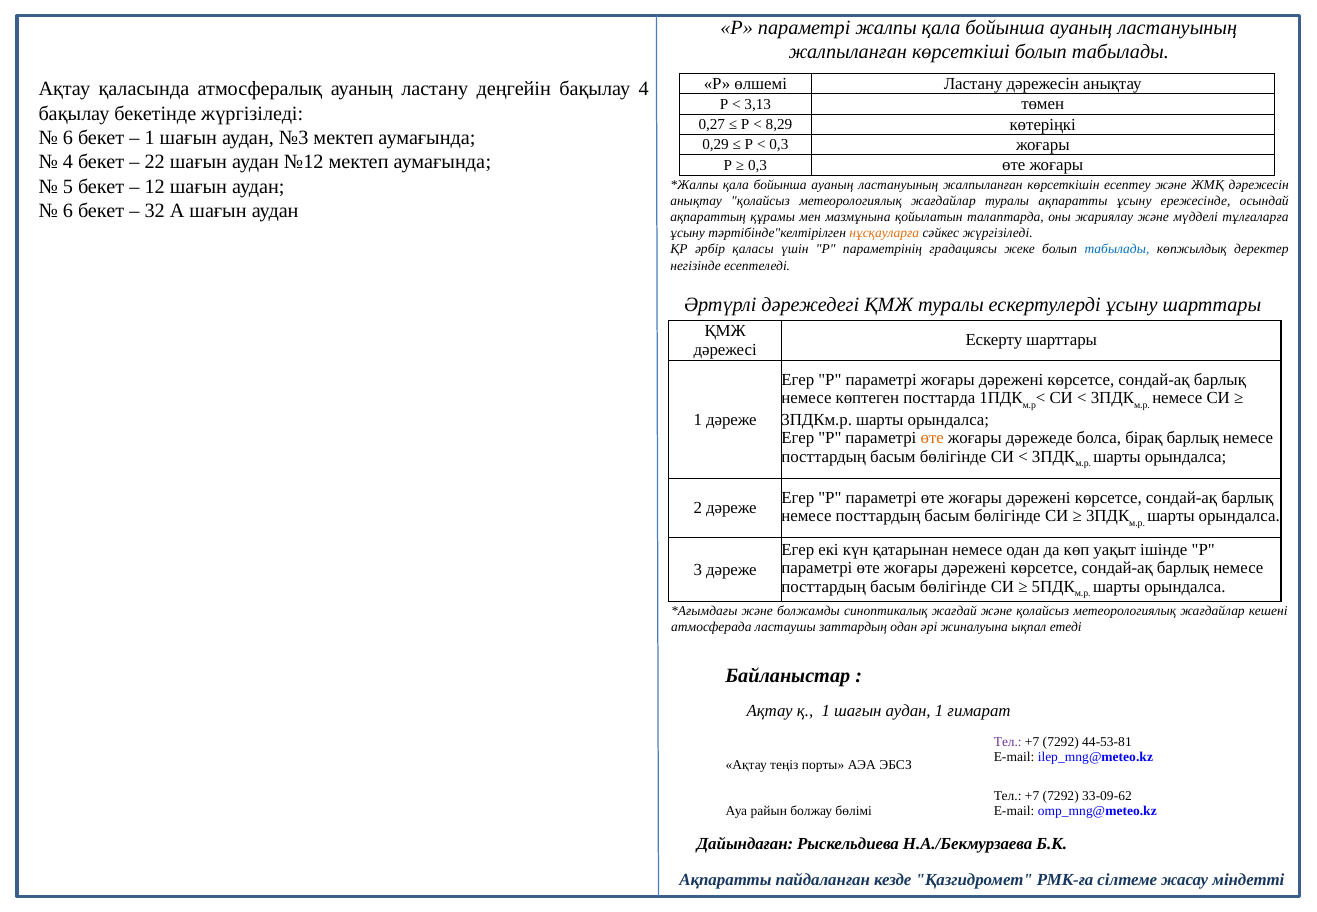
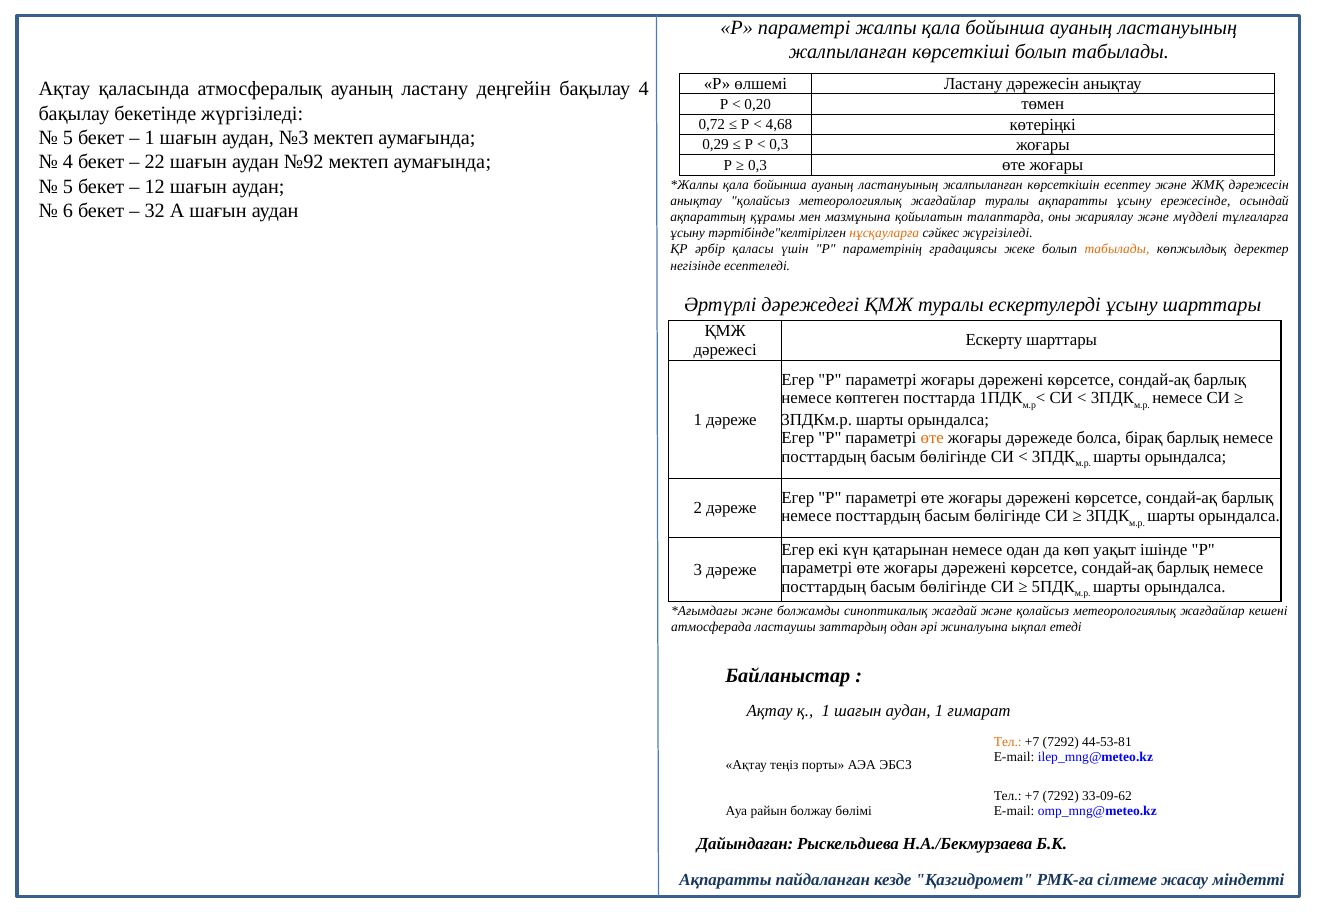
3,13: 3,13 -> 0,20
0,27: 0,27 -> 0,72
8,29: 8,29 -> 4,68
6 at (68, 138): 6 -> 5
№12: №12 -> №92
табылады at (1117, 249) colour: blue -> orange
Тел at (1008, 742) colour: purple -> orange
